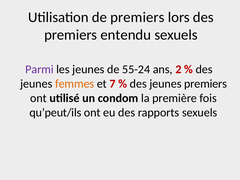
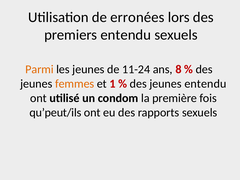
de premiers: premiers -> erronées
Parmi colour: purple -> orange
55-24: 55-24 -> 11-24
2: 2 -> 8
7: 7 -> 1
jeunes premiers: premiers -> entendu
